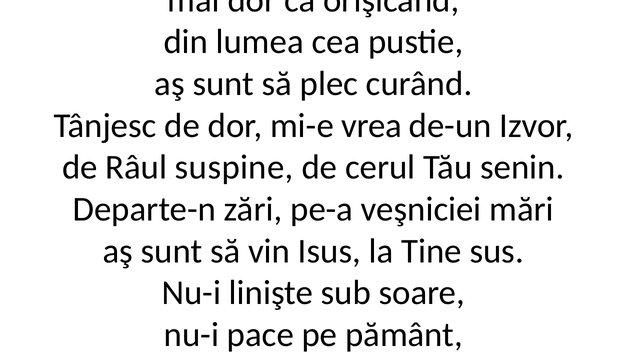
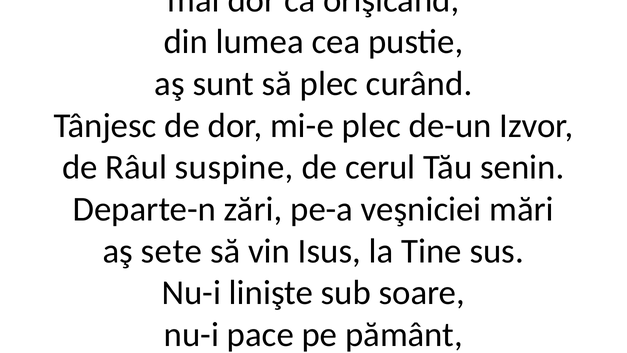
mi-e vrea: vrea -> plec
sunt at (172, 251): sunt -> sete
